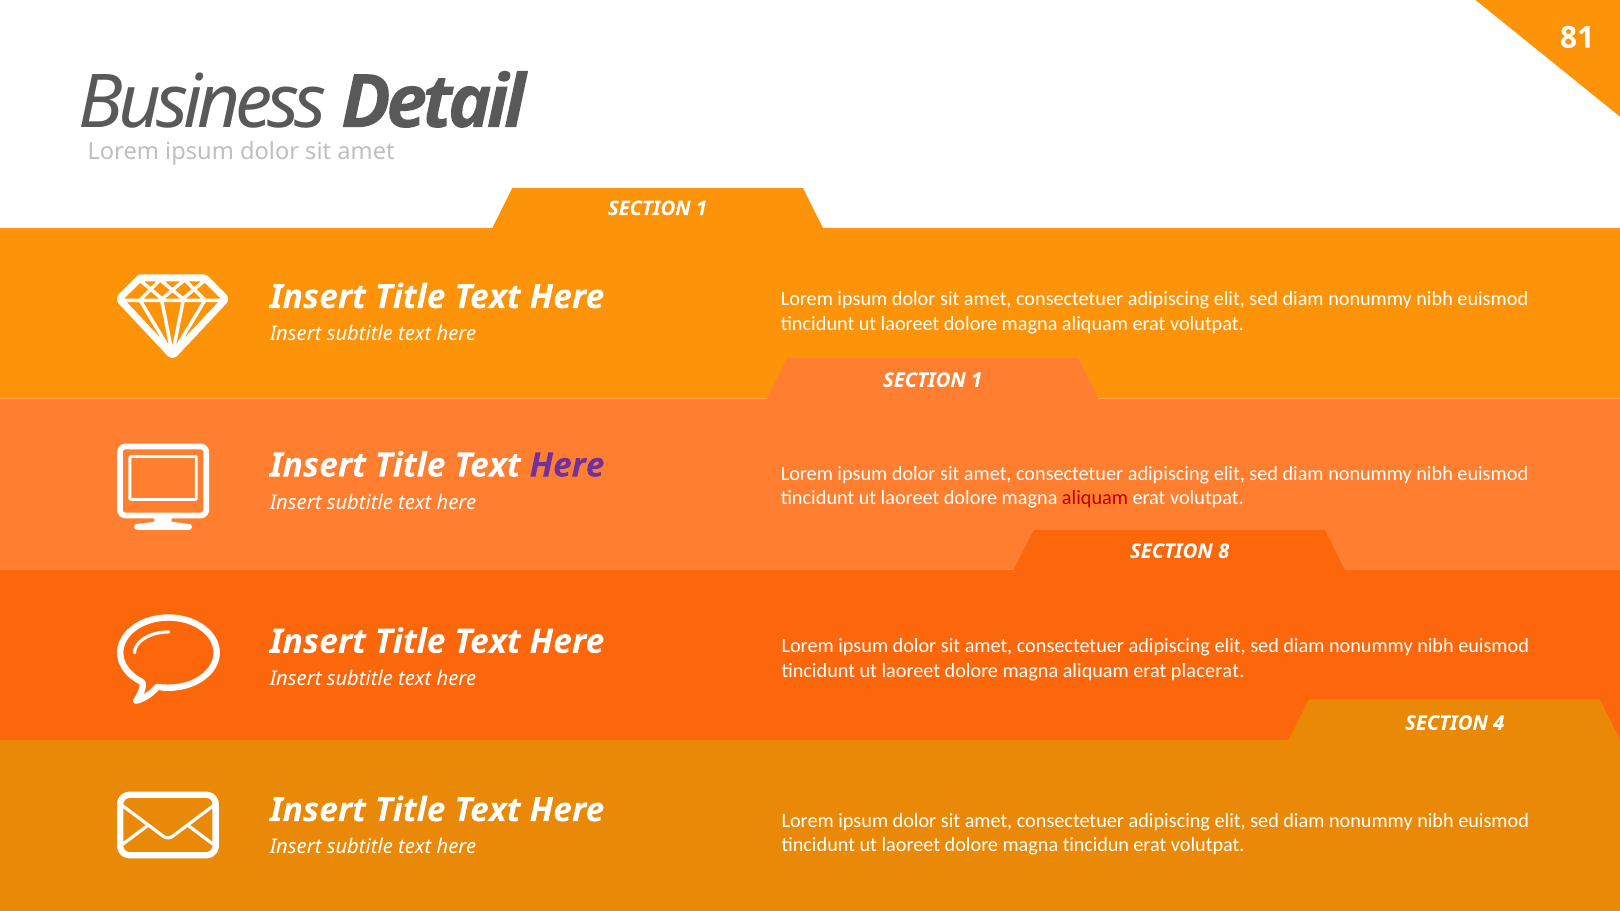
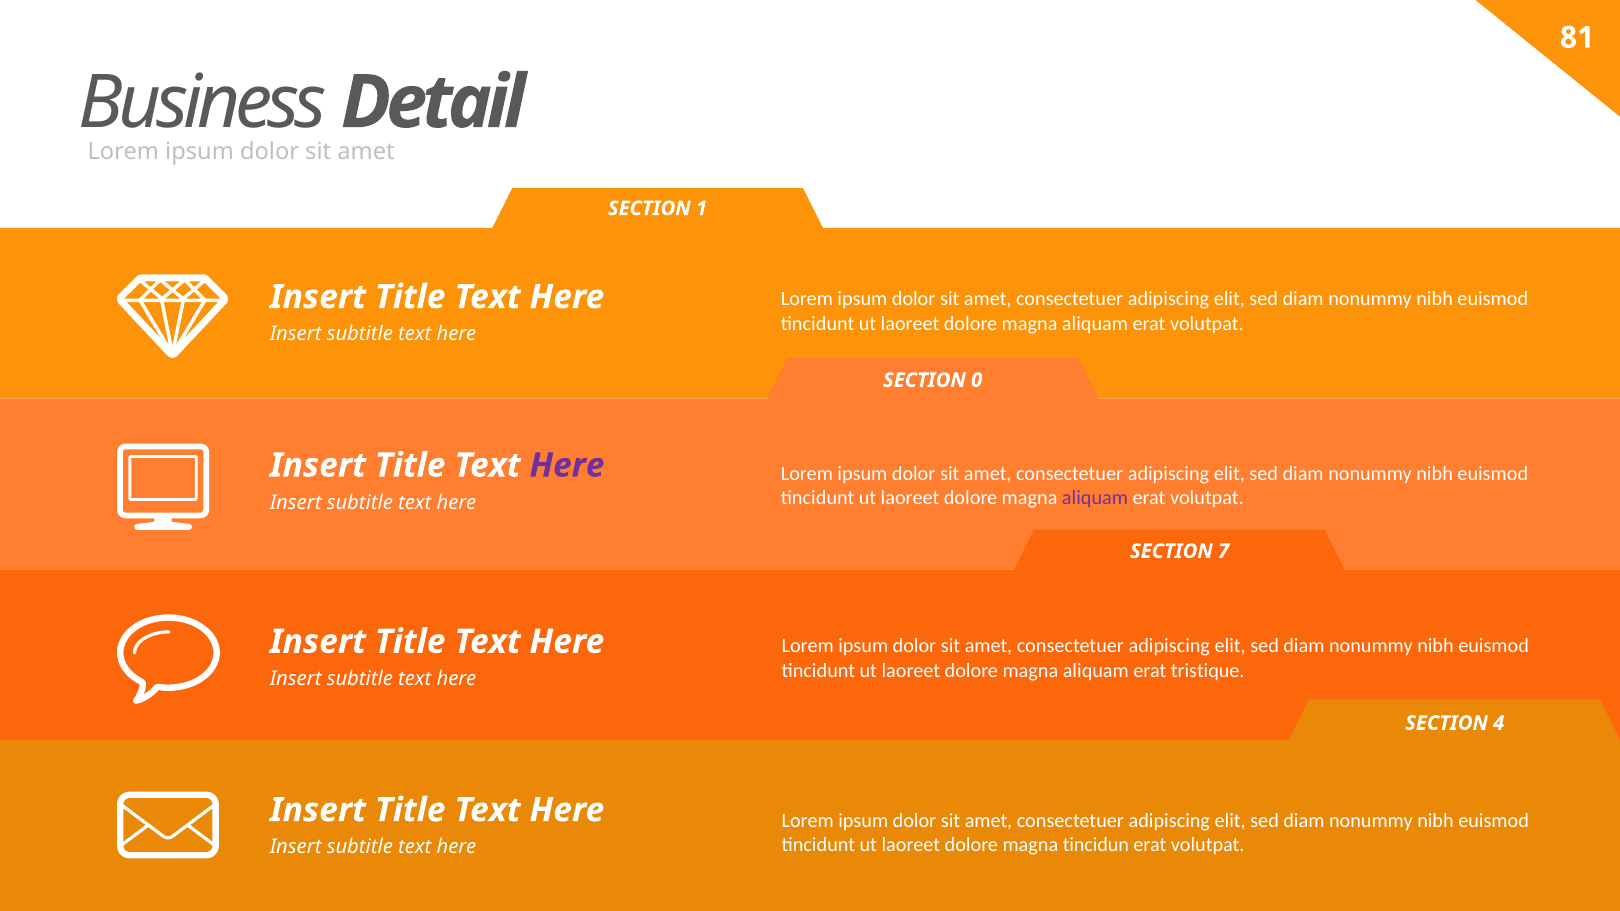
1 at (977, 380): 1 -> 0
aliquam at (1095, 498) colour: red -> purple
8: 8 -> 7
placerat: placerat -> tristique
